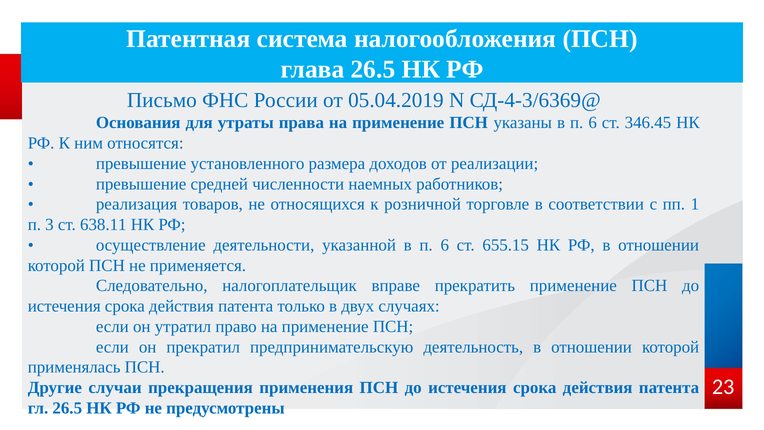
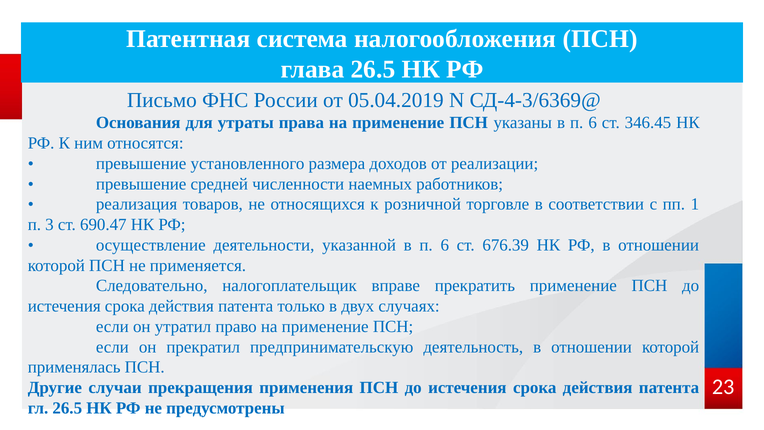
638.11: 638.11 -> 690.47
655.15: 655.15 -> 676.39
